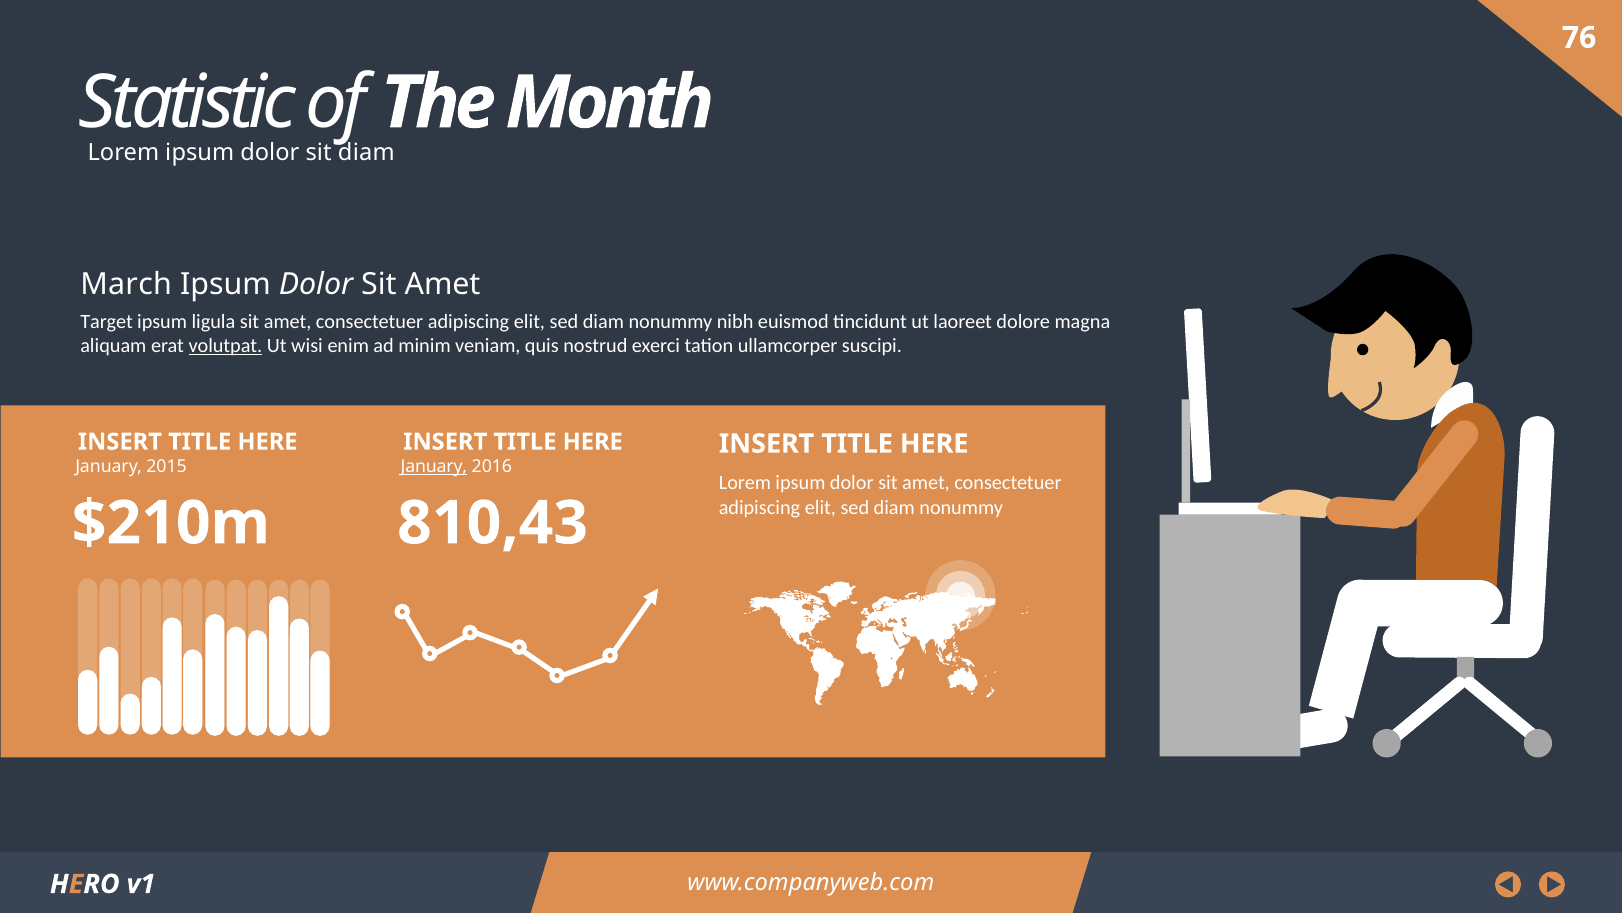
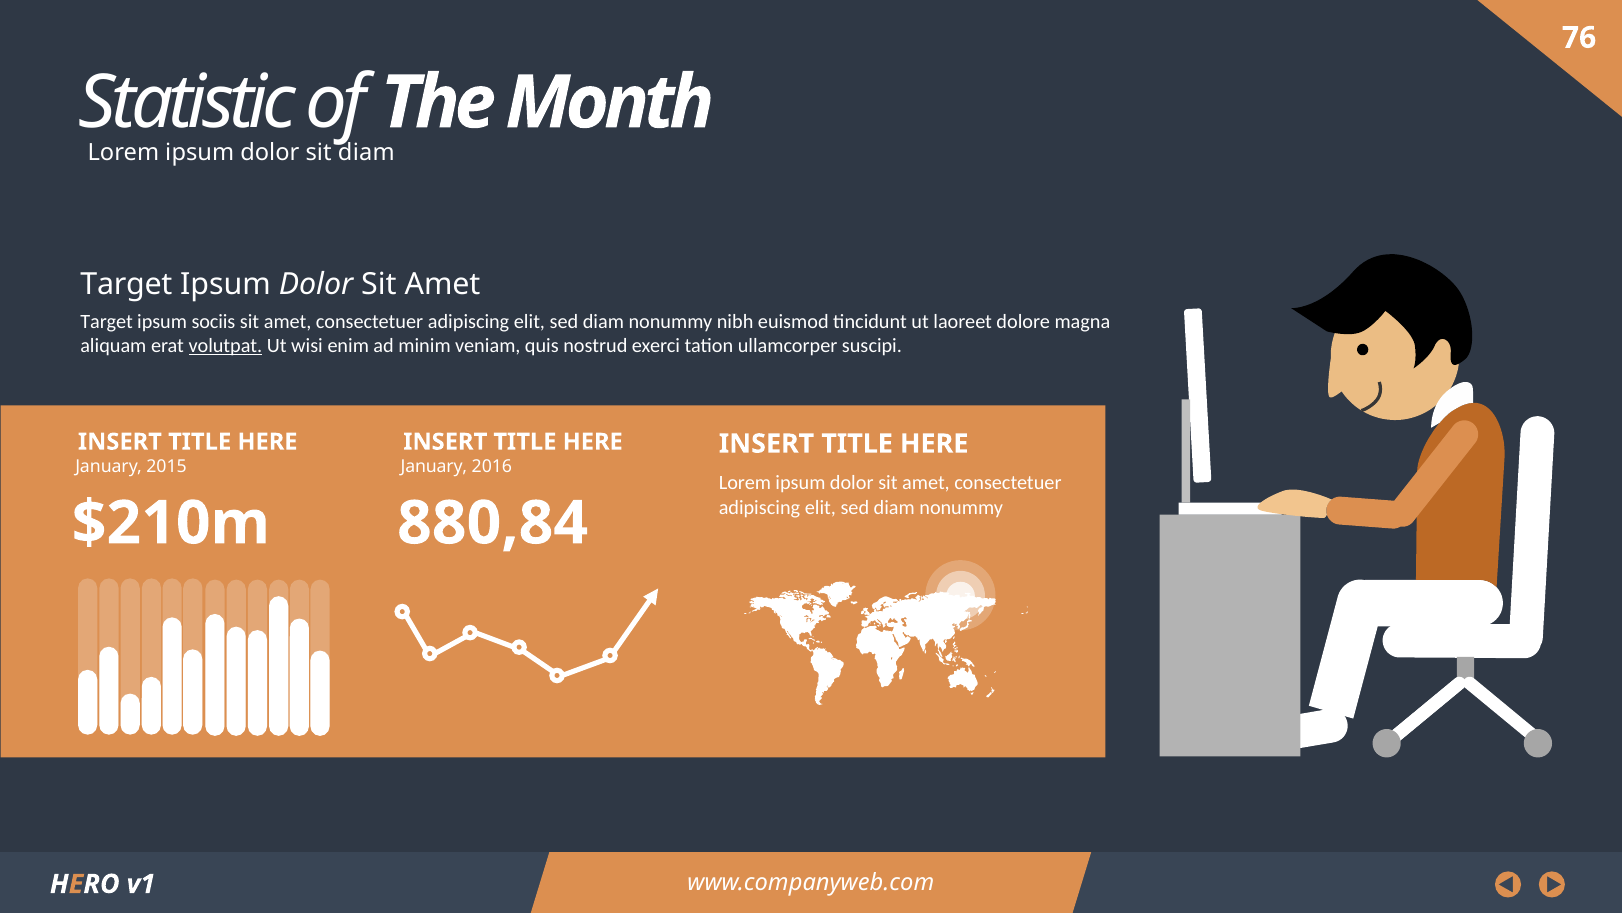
March at (126, 285): March -> Target
ligula: ligula -> sociis
January at (434, 466) underline: present -> none
810,43: 810,43 -> 880,84
